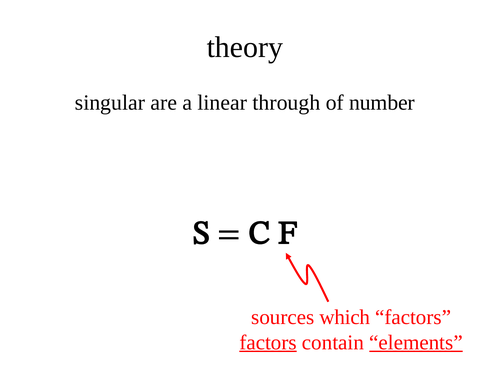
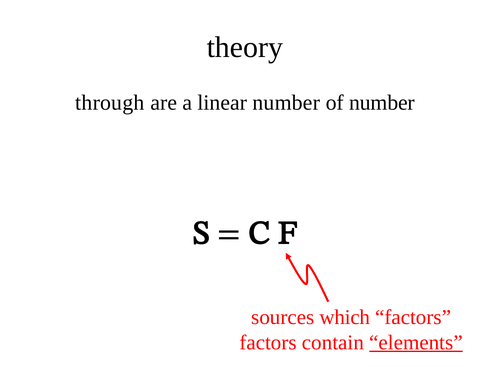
singular: singular -> through
linear through: through -> number
factors at (268, 343) underline: present -> none
